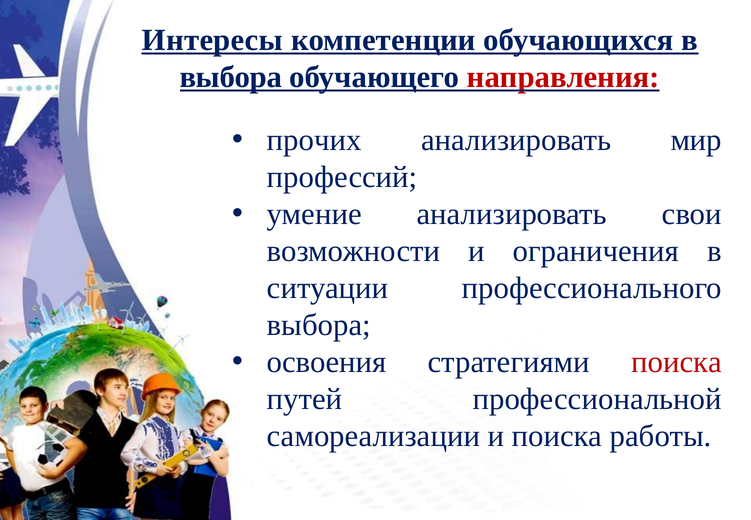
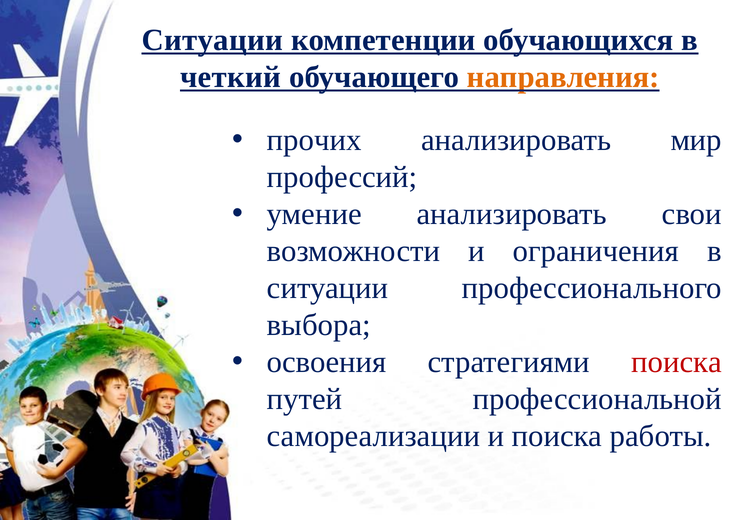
Интересы at (212, 40): Интересы -> Ситуации
выбора at (231, 77): выбора -> четкий
направления colour: red -> orange
